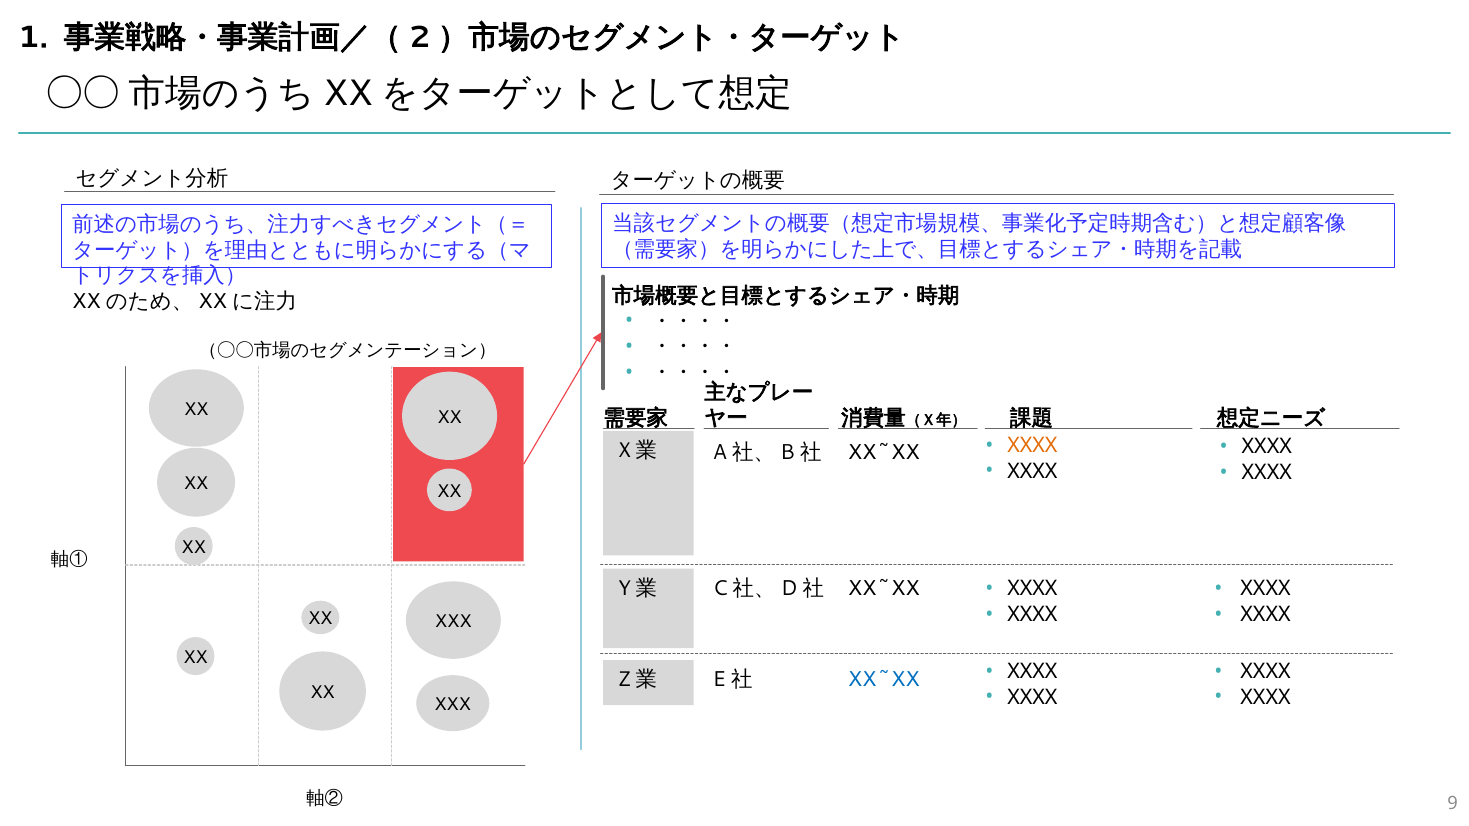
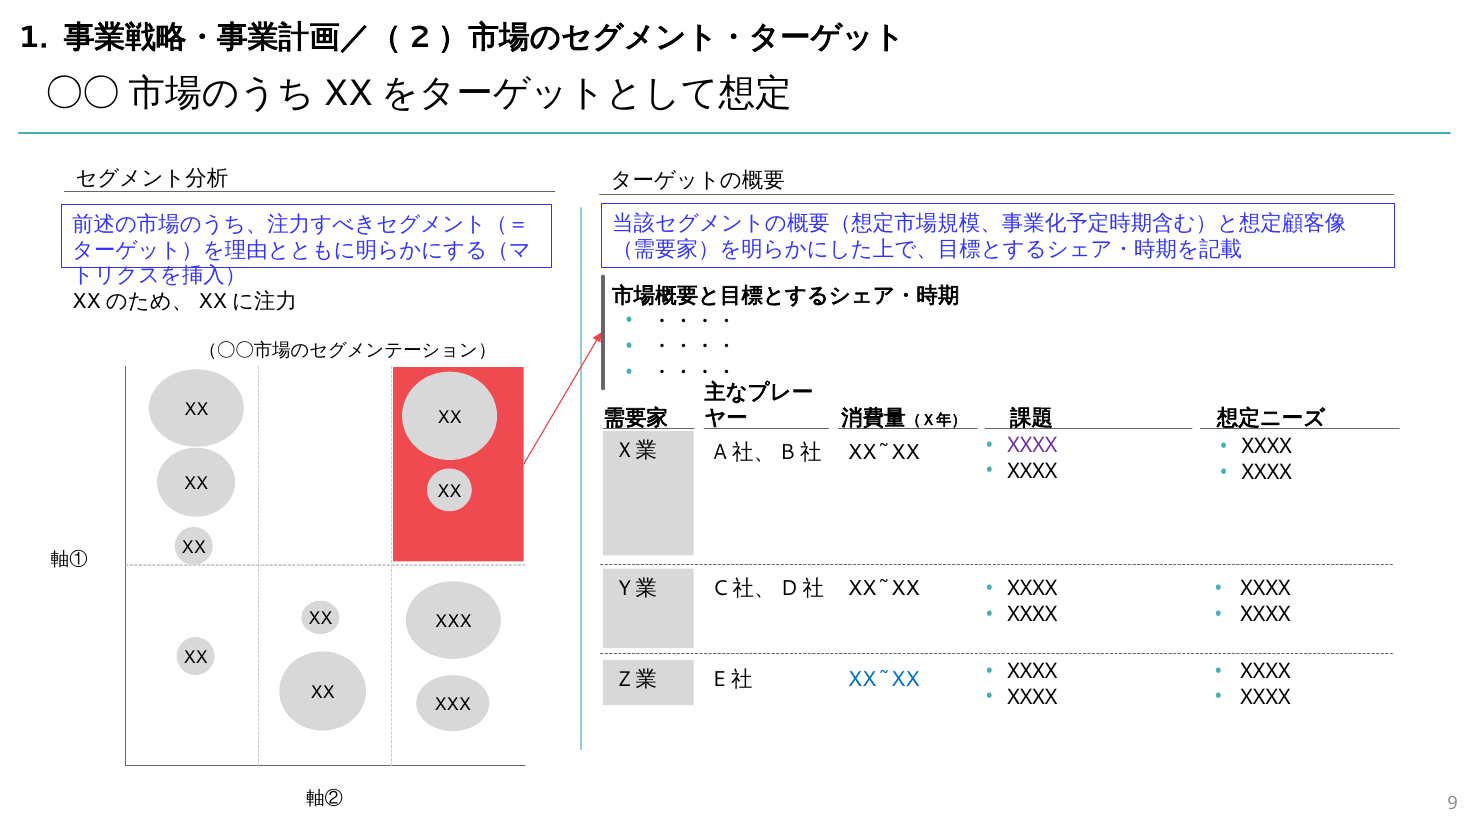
XXXX at (1032, 445) colour: orange -> purple
